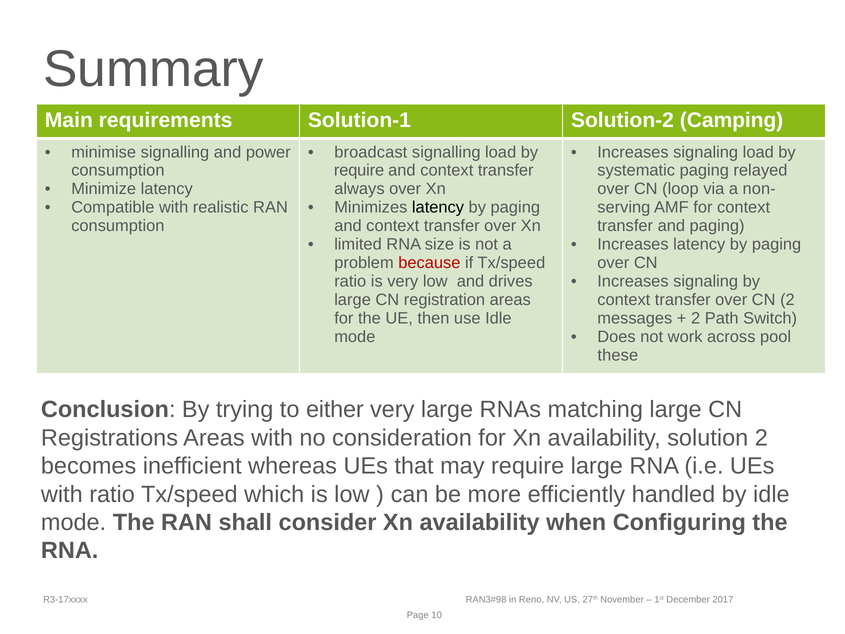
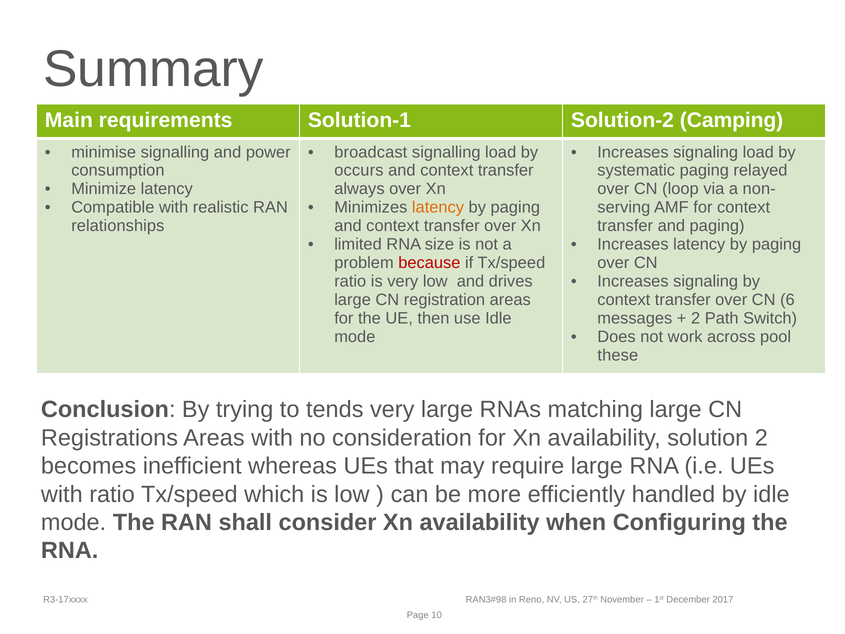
require at (359, 170): require -> occurs
latency at (438, 207) colour: black -> orange
consumption at (118, 226): consumption -> relationships
CN 2: 2 -> 6
either: either -> tends
